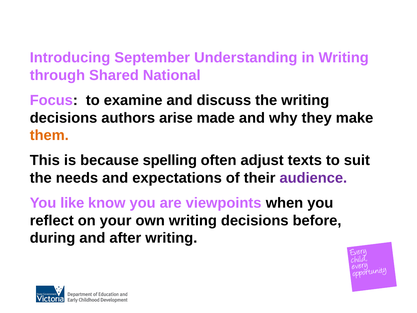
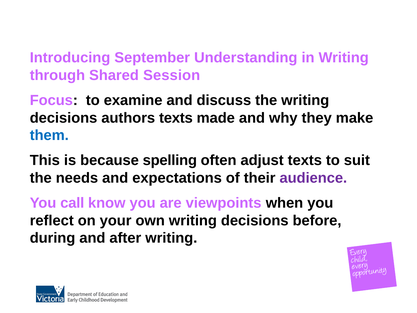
National: National -> Session
authors arise: arise -> texts
them colour: orange -> blue
like: like -> call
